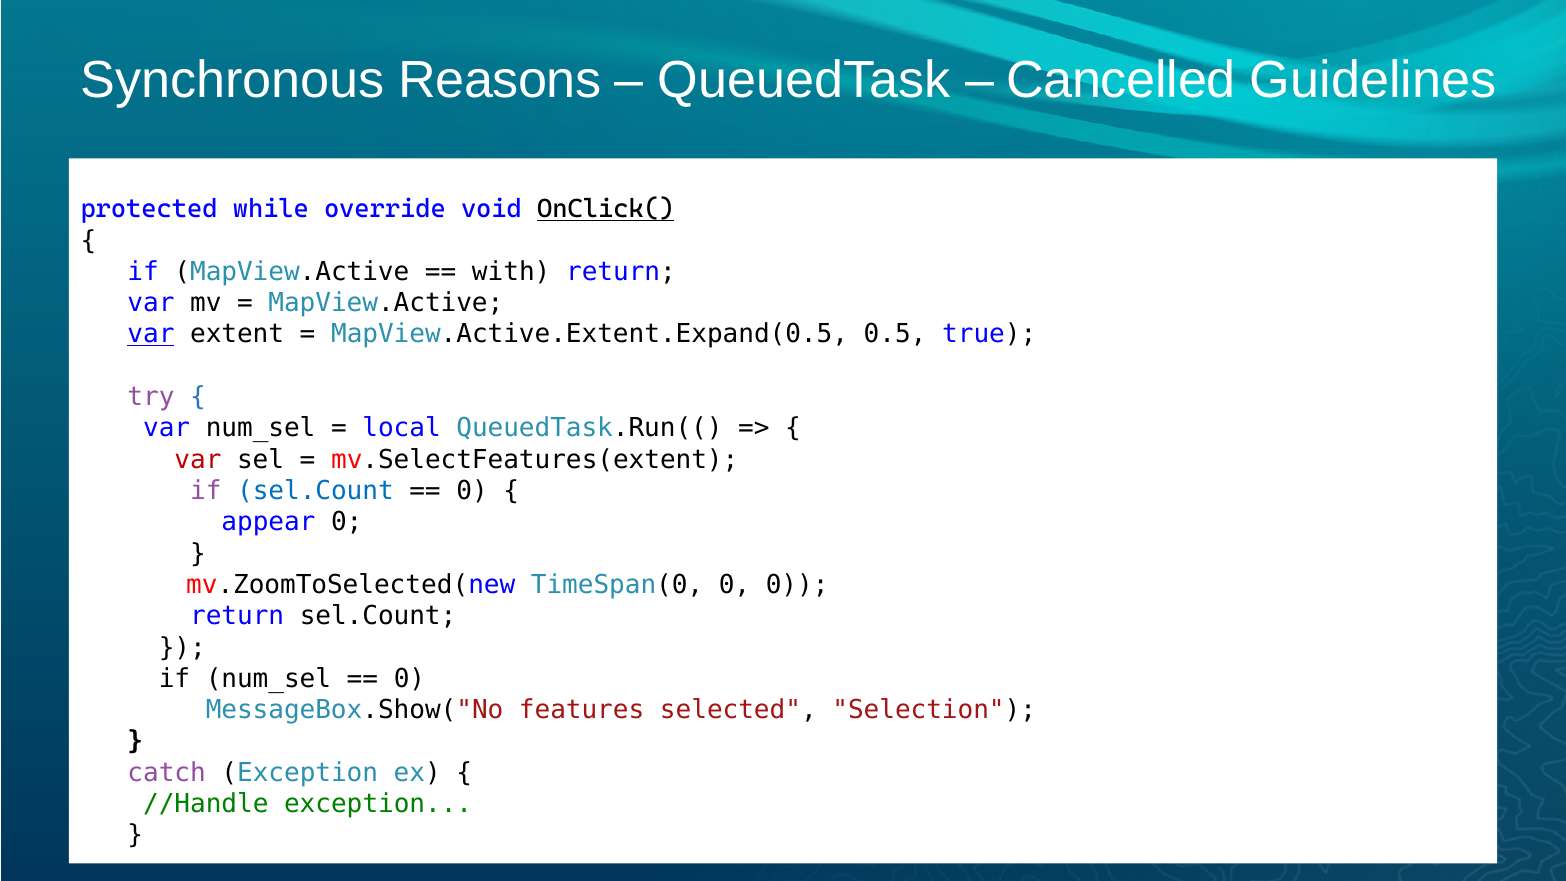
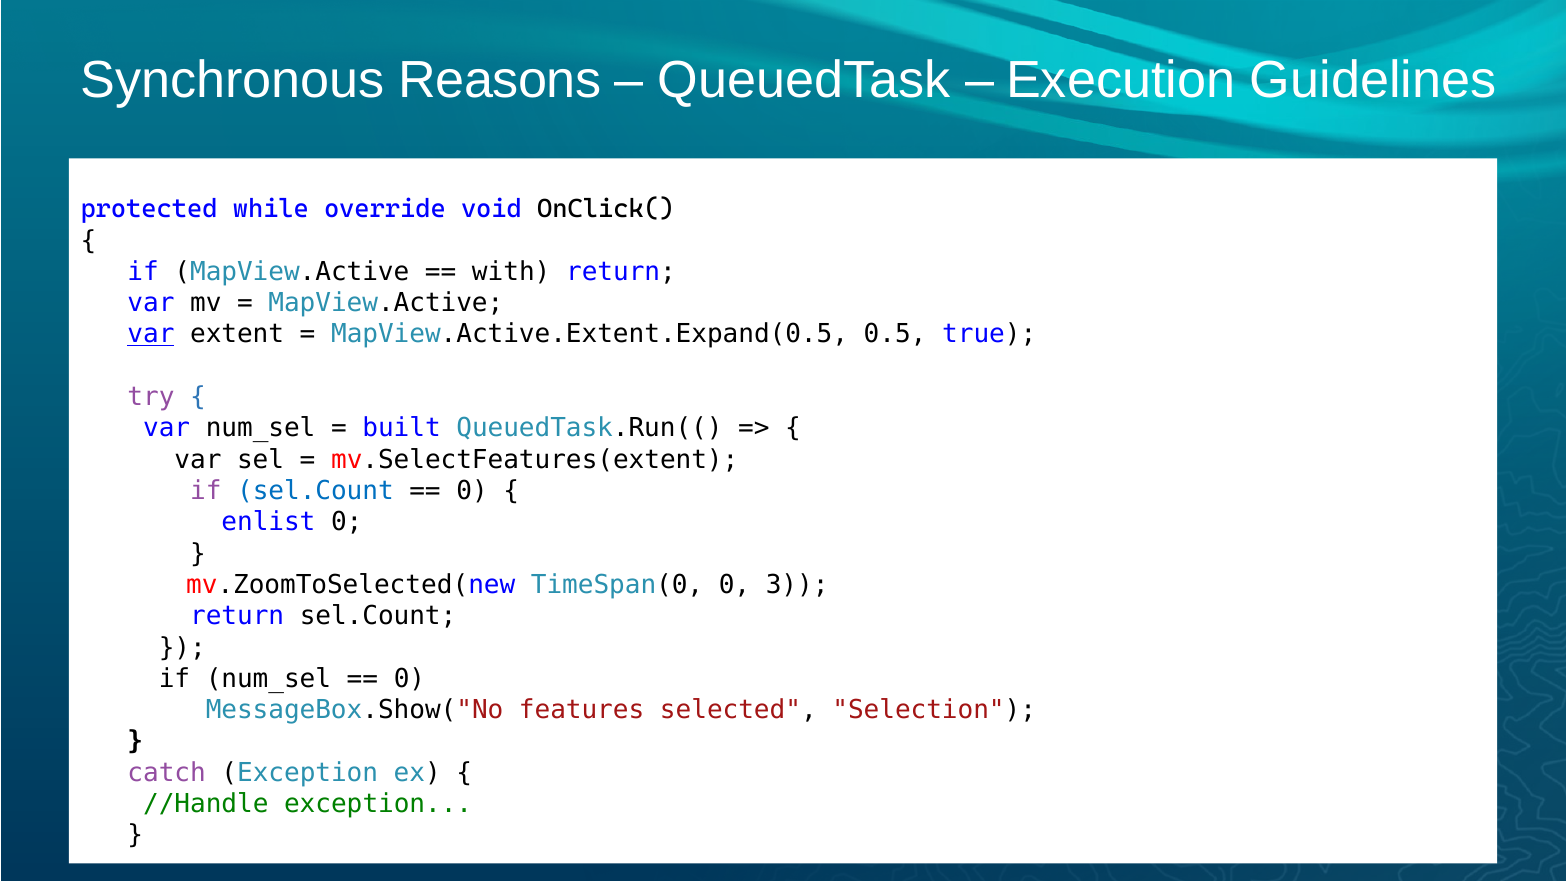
Cancelled: Cancelled -> Execution
OnClick( underline: present -> none
local: local -> built
var at (198, 460) colour: red -> black
appear: appear -> enlist
0 0: 0 -> 3
